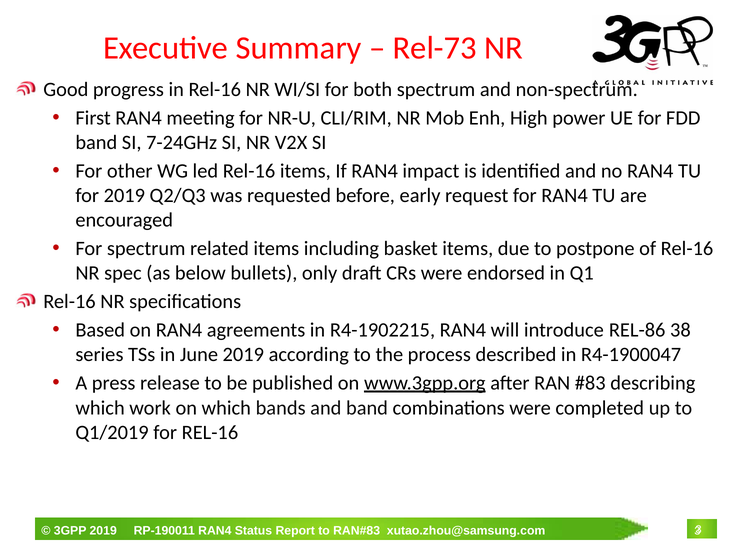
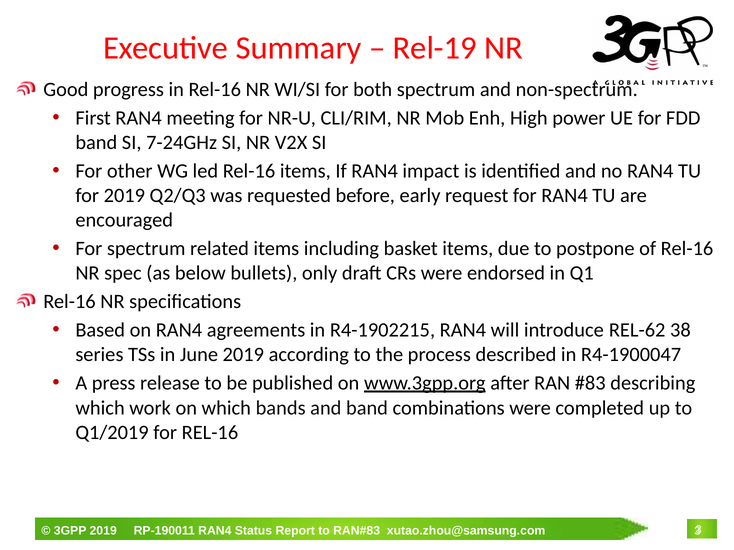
Rel-73: Rel-73 -> Rel-19
REL-86: REL-86 -> REL-62
